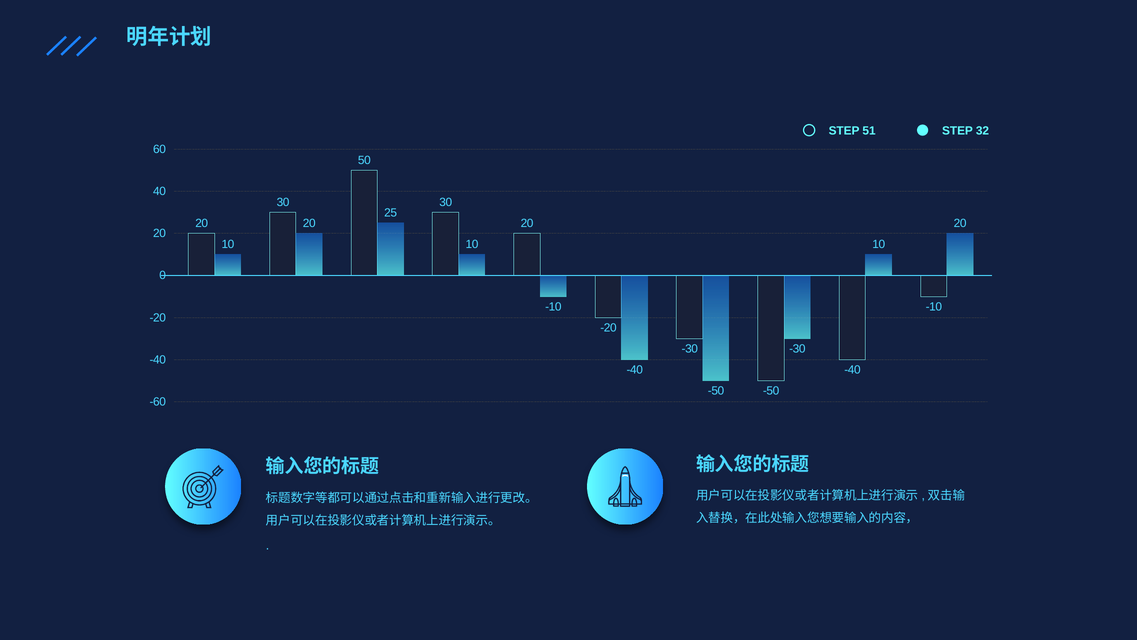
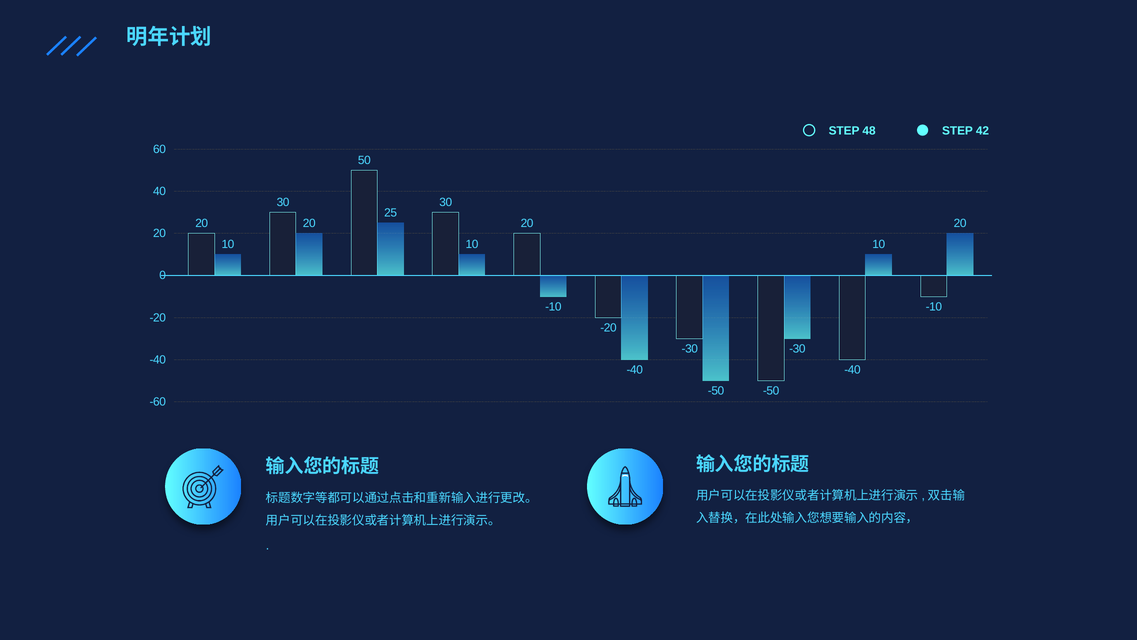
51: 51 -> 48
32: 32 -> 42
